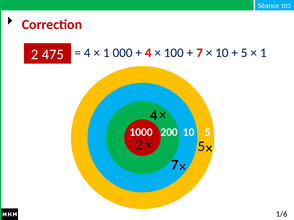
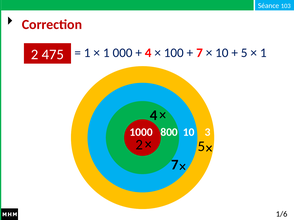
4 at (87, 53): 4 -> 1
200: 200 -> 800
10 5: 5 -> 3
